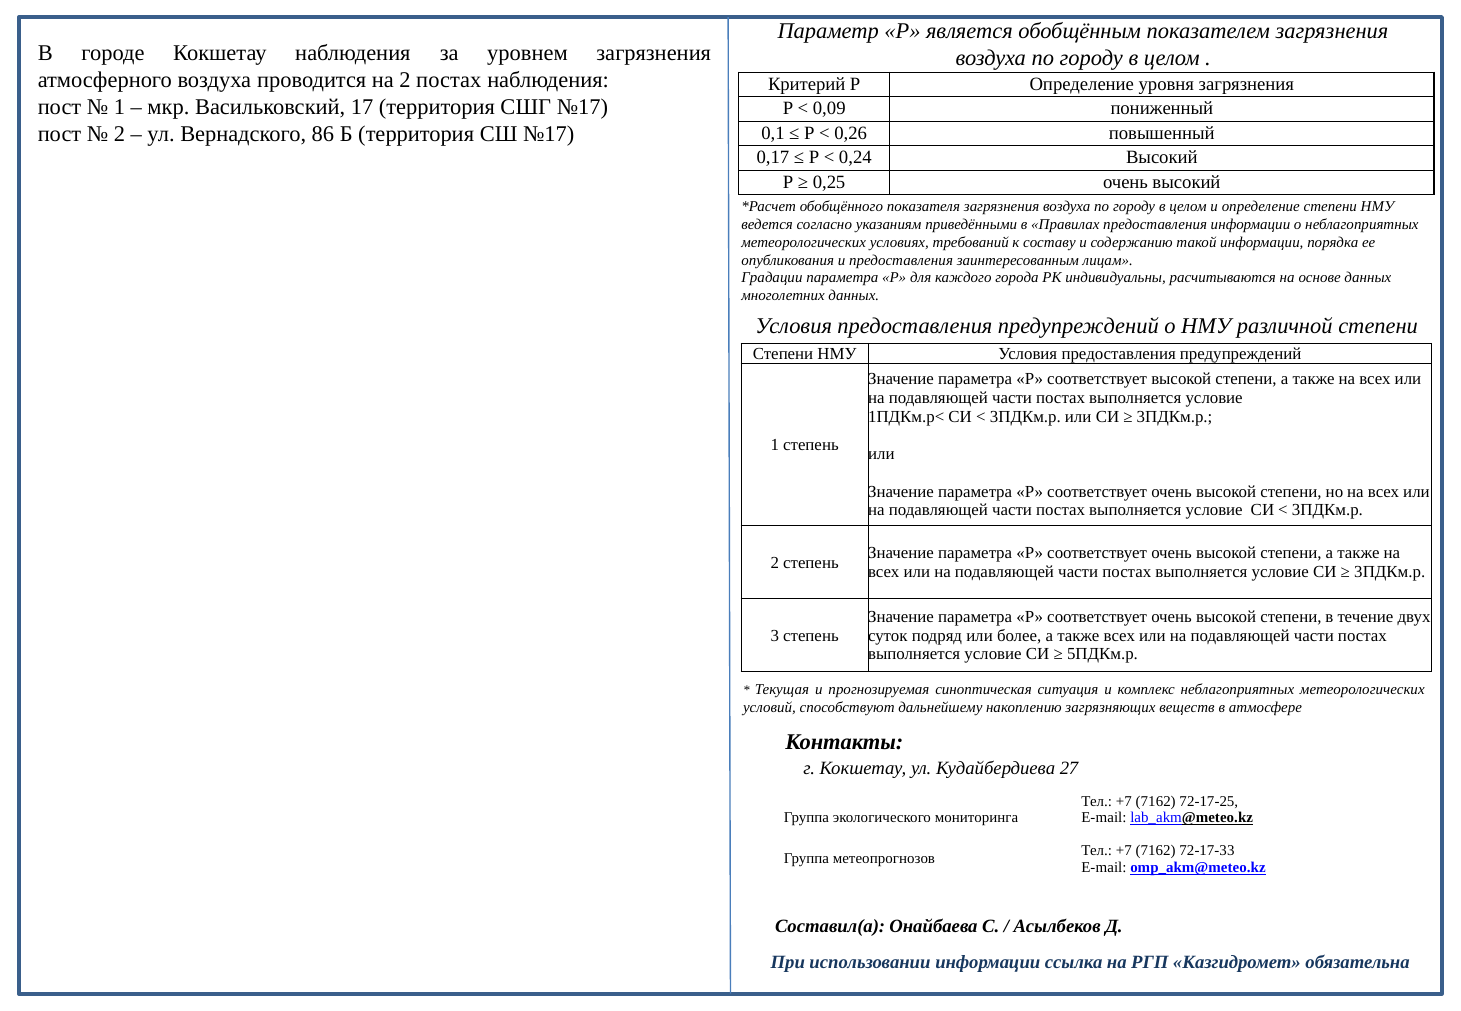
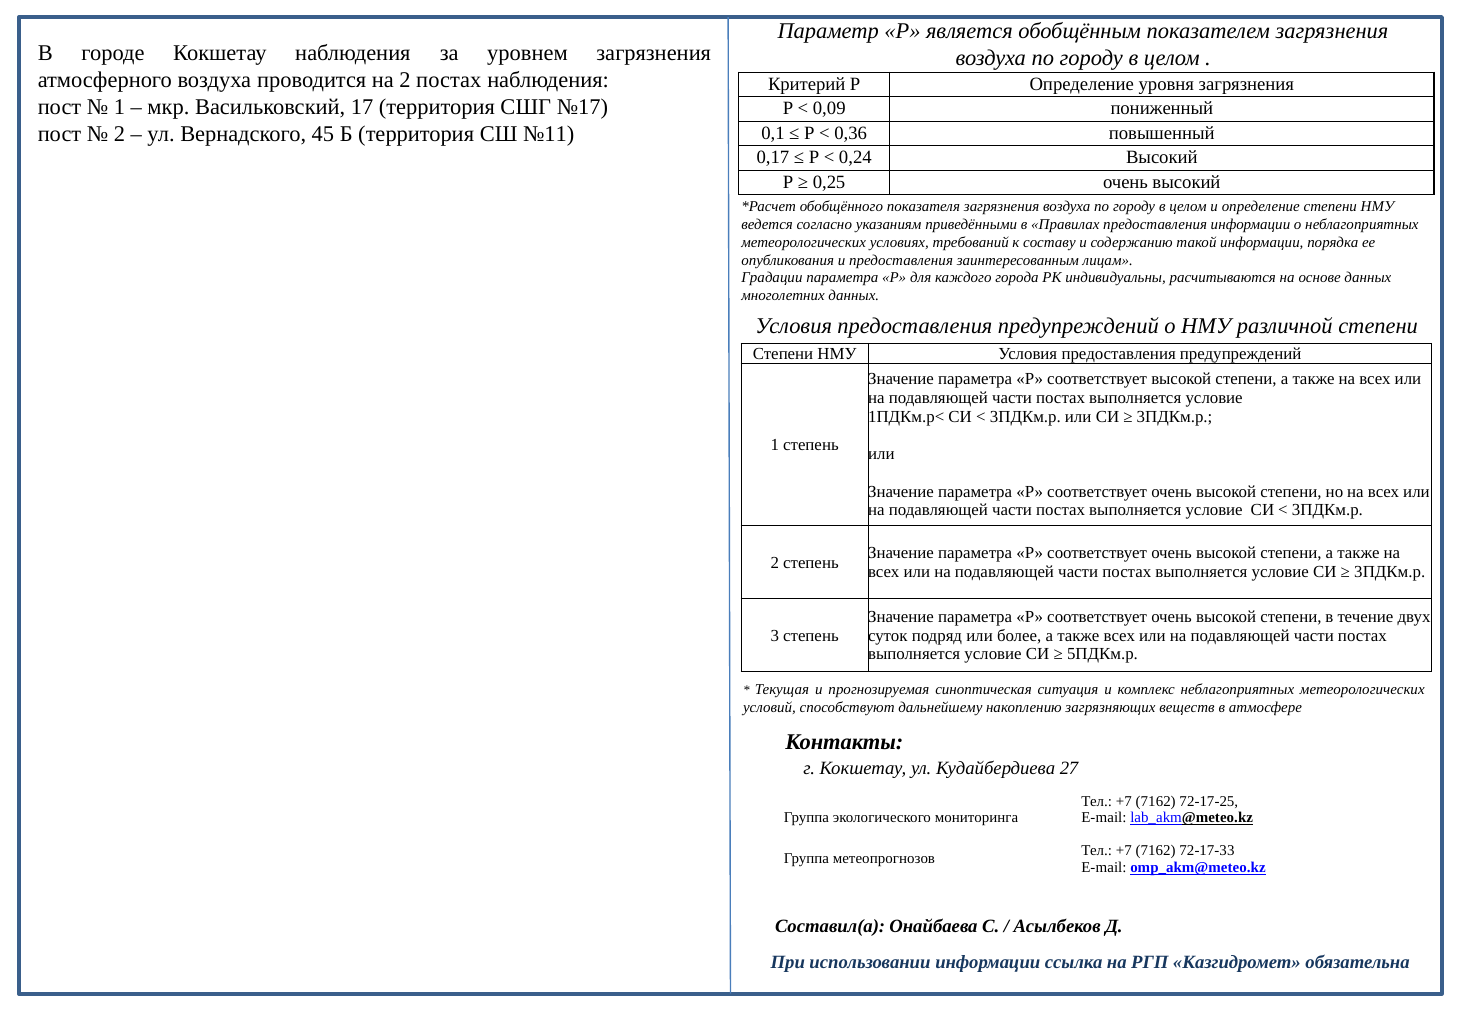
86: 86 -> 45
СШ №17: №17 -> №11
0,26: 0,26 -> 0,36
